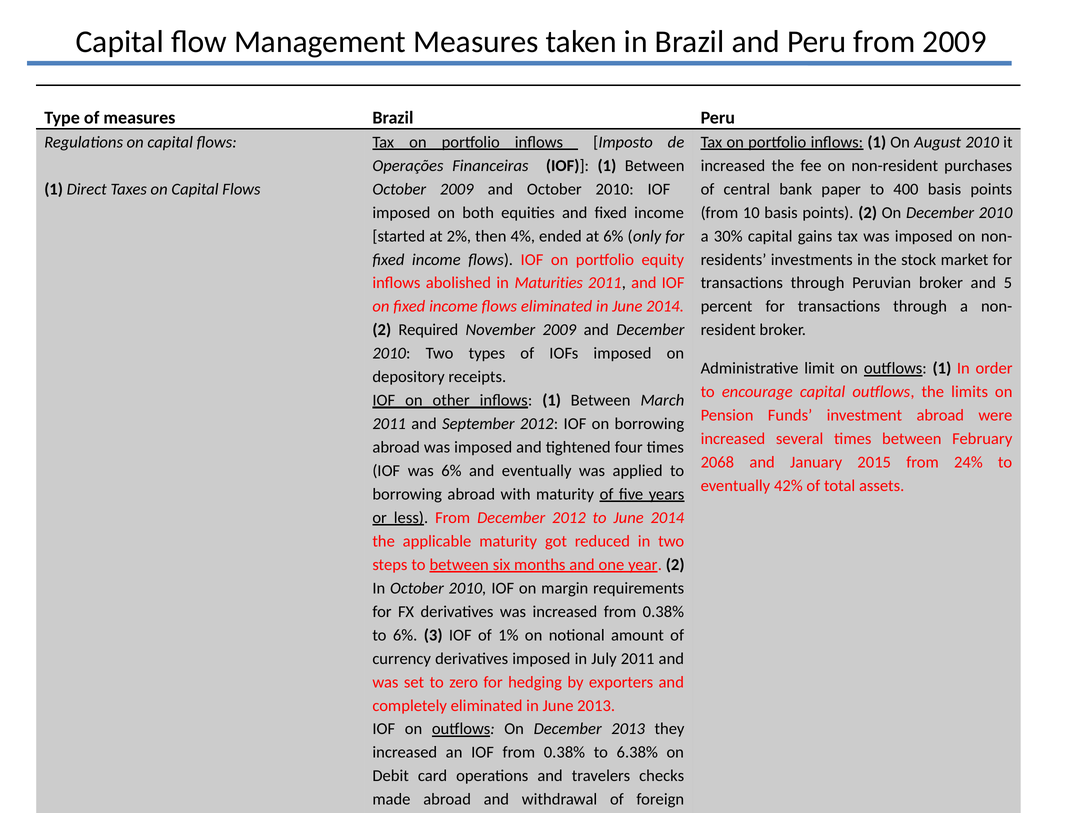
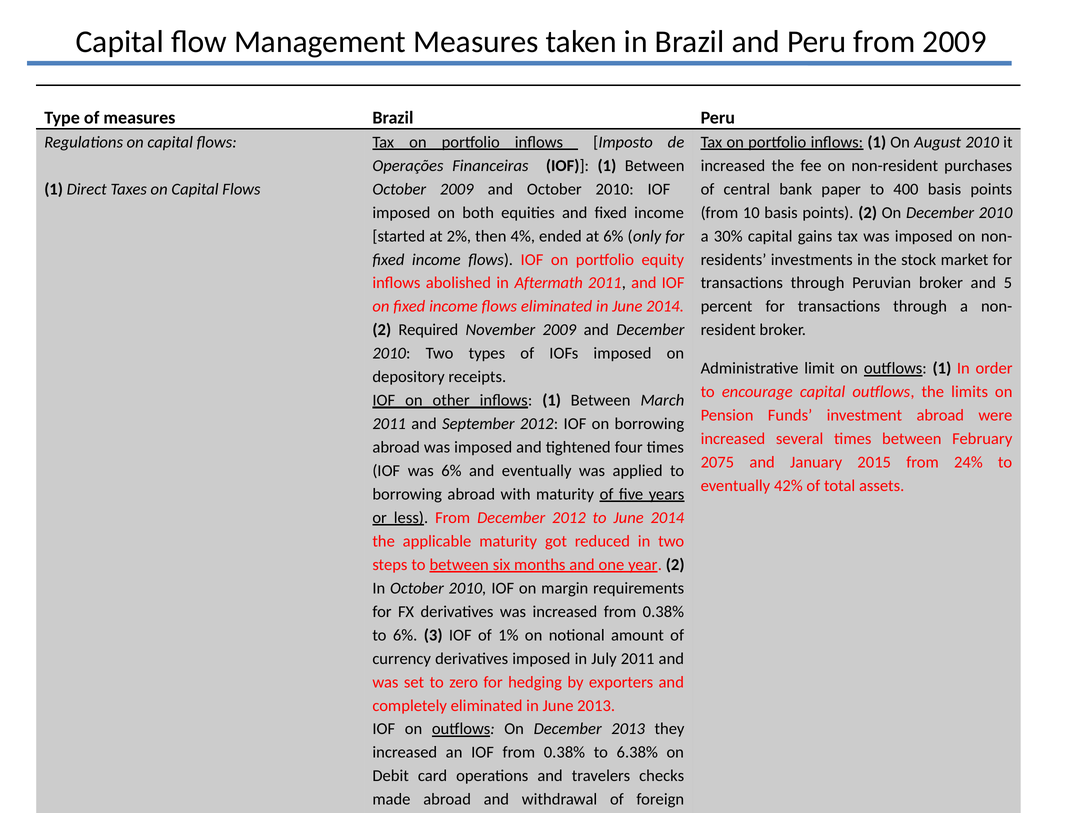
Maturities: Maturities -> Aftermath
2068: 2068 -> 2075
